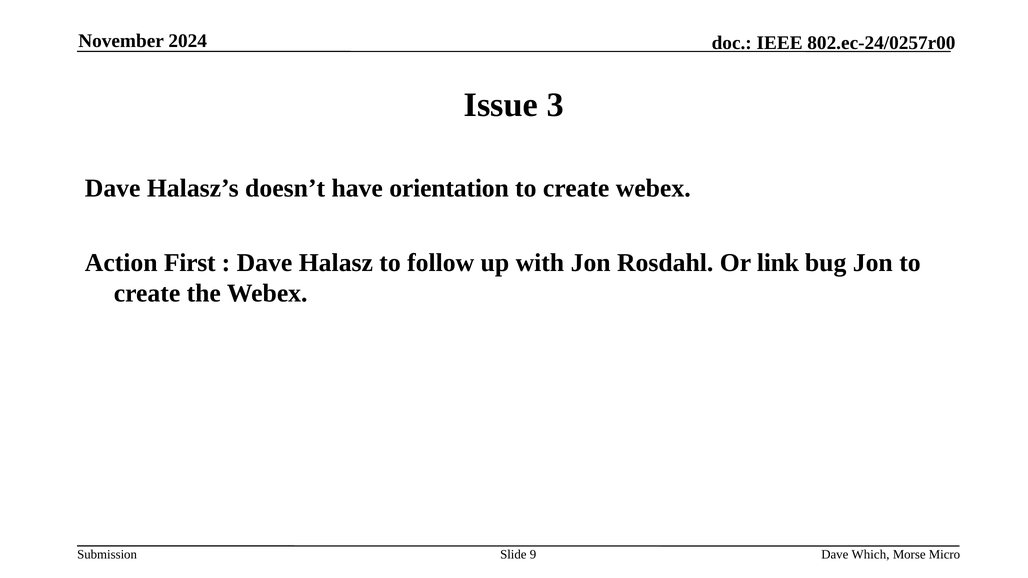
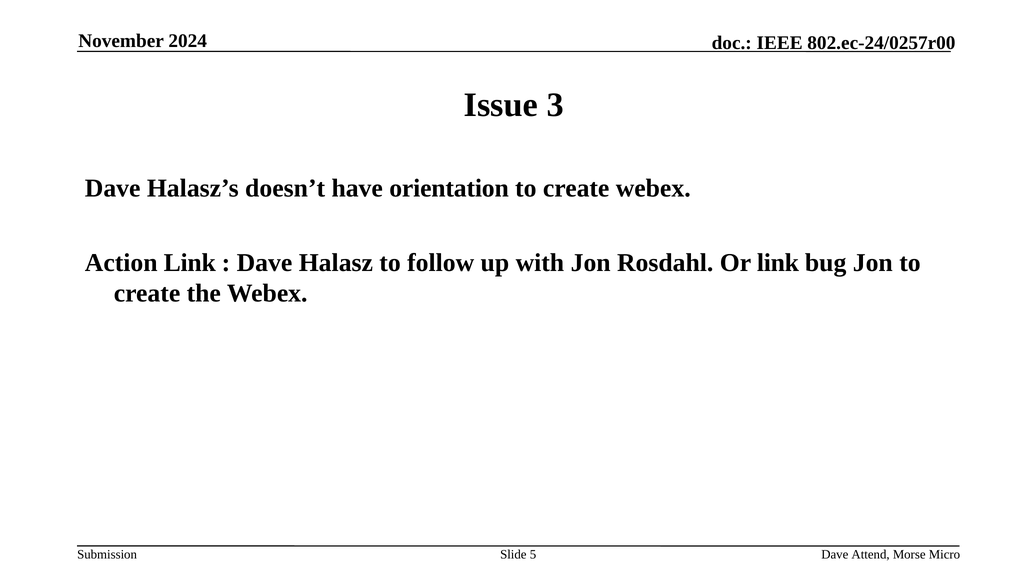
Action First: First -> Link
9: 9 -> 5
Which: Which -> Attend
